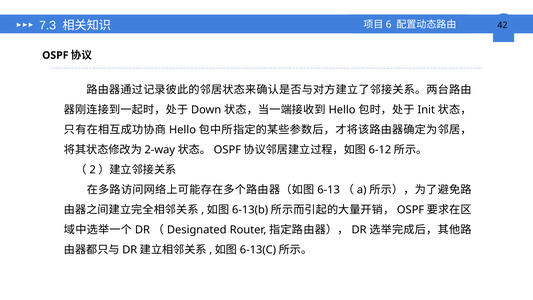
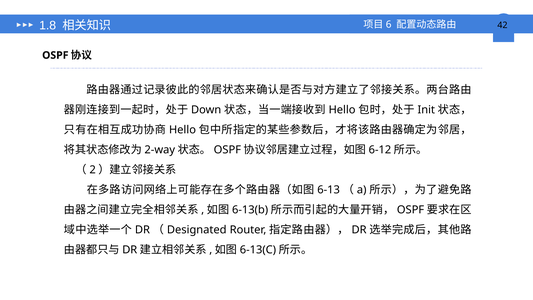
7.3: 7.3 -> 1.8
